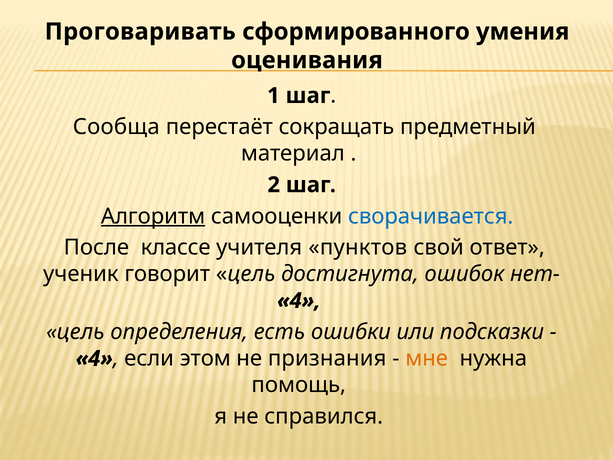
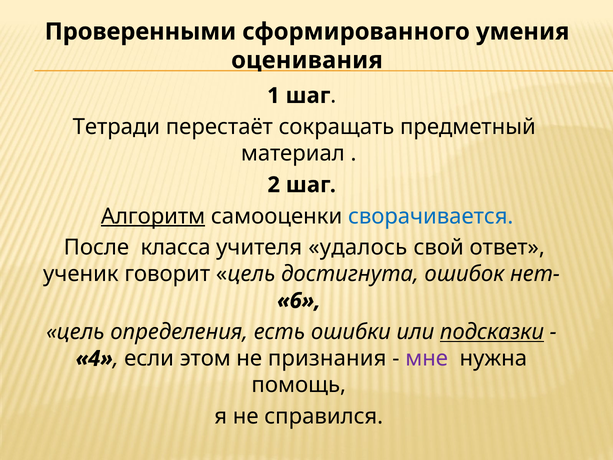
Проговаривать: Проговаривать -> Проверенными
Сообща: Сообща -> Тетради
классе: классе -> класса
пунктов: пунктов -> удалось
4 at (299, 301): 4 -> 6
подсказки underline: none -> present
мне colour: orange -> purple
